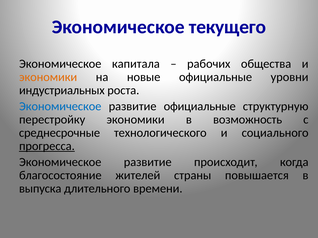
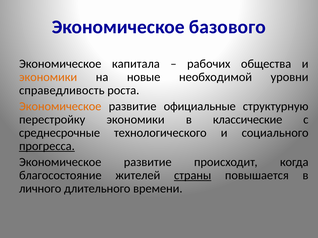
текущего: текущего -> базового
новые официальные: официальные -> необходимой
индустриальных: индустриальных -> справедливость
Экономическое at (60, 106) colour: blue -> orange
возможность: возможность -> классические
страны underline: none -> present
выпуска: выпуска -> личного
